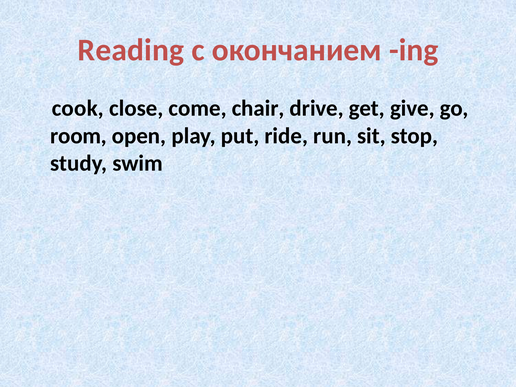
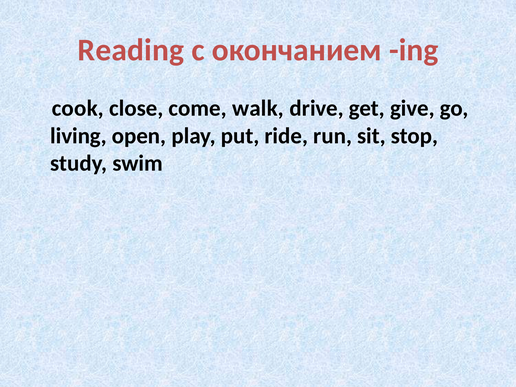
chair: chair -> walk
room: room -> living
